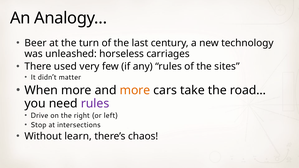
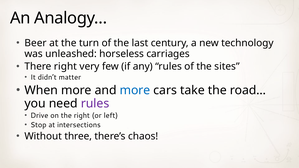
There used: used -> right
more at (135, 90) colour: orange -> blue
learn: learn -> three
